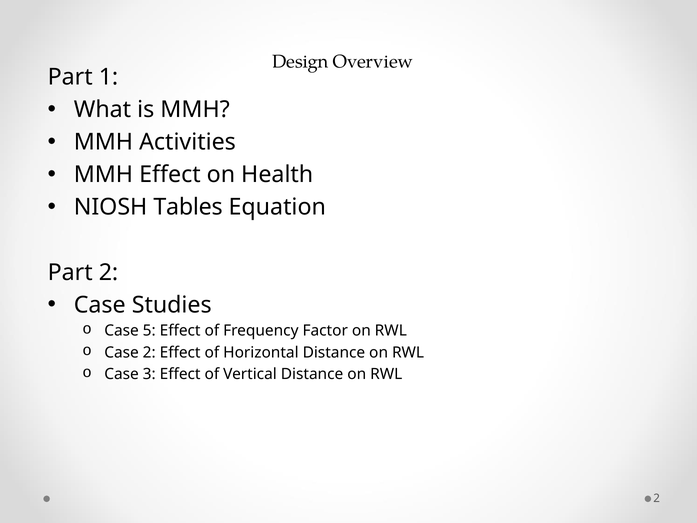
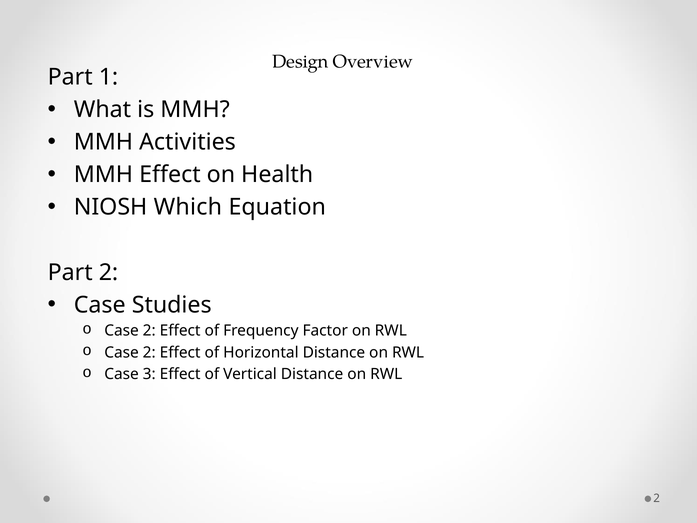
Tables: Tables -> Which
5 at (149, 331): 5 -> 2
